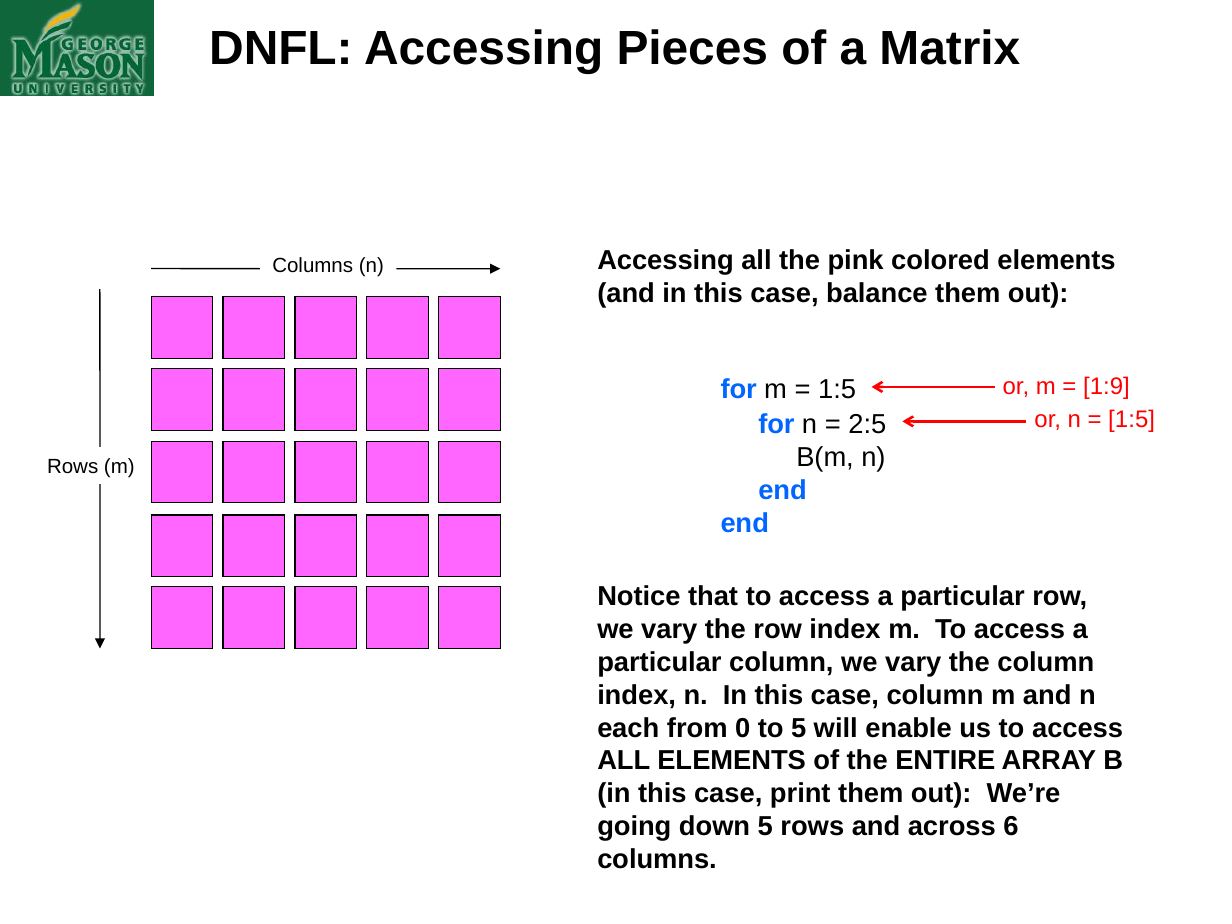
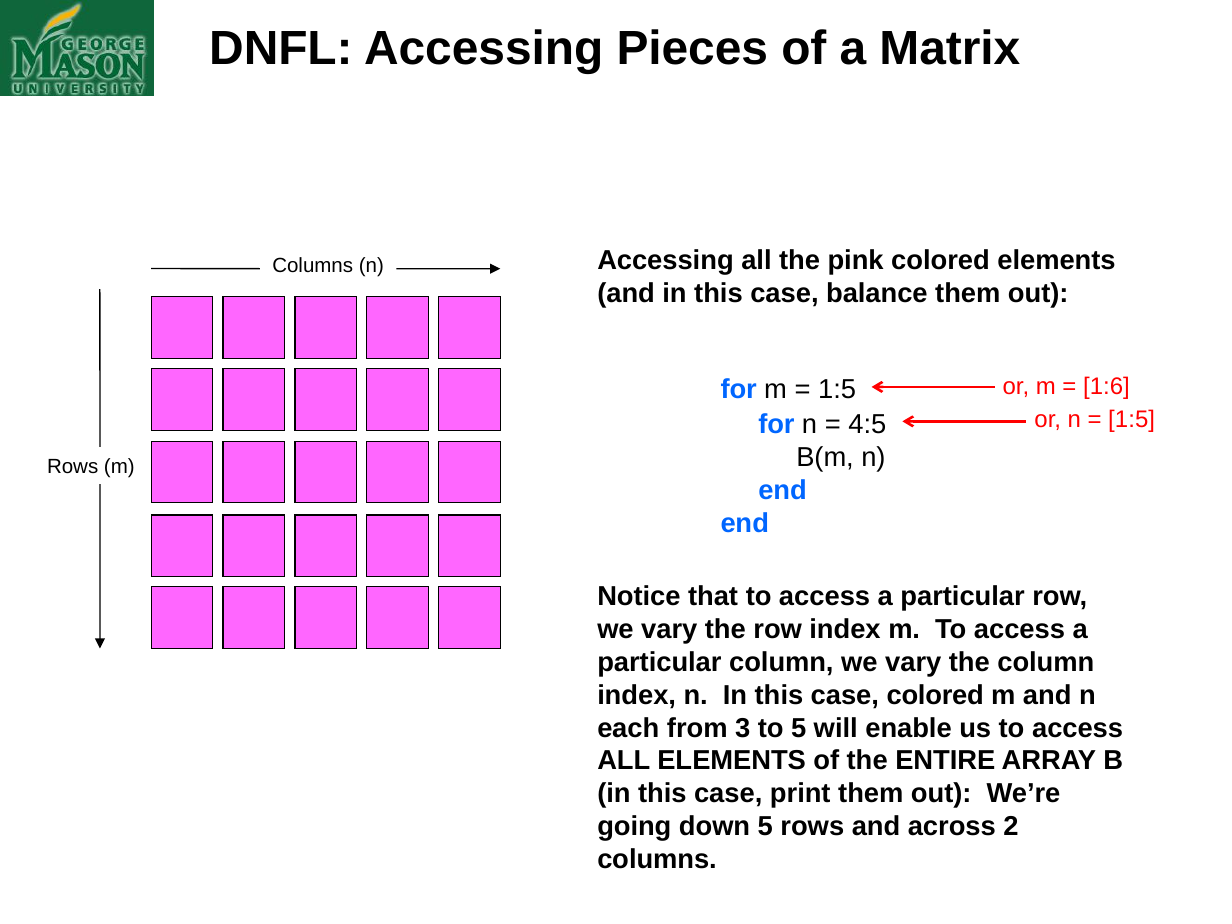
1:9: 1:9 -> 1:6
2:5: 2:5 -> 4:5
case column: column -> colored
0: 0 -> 3
6: 6 -> 2
